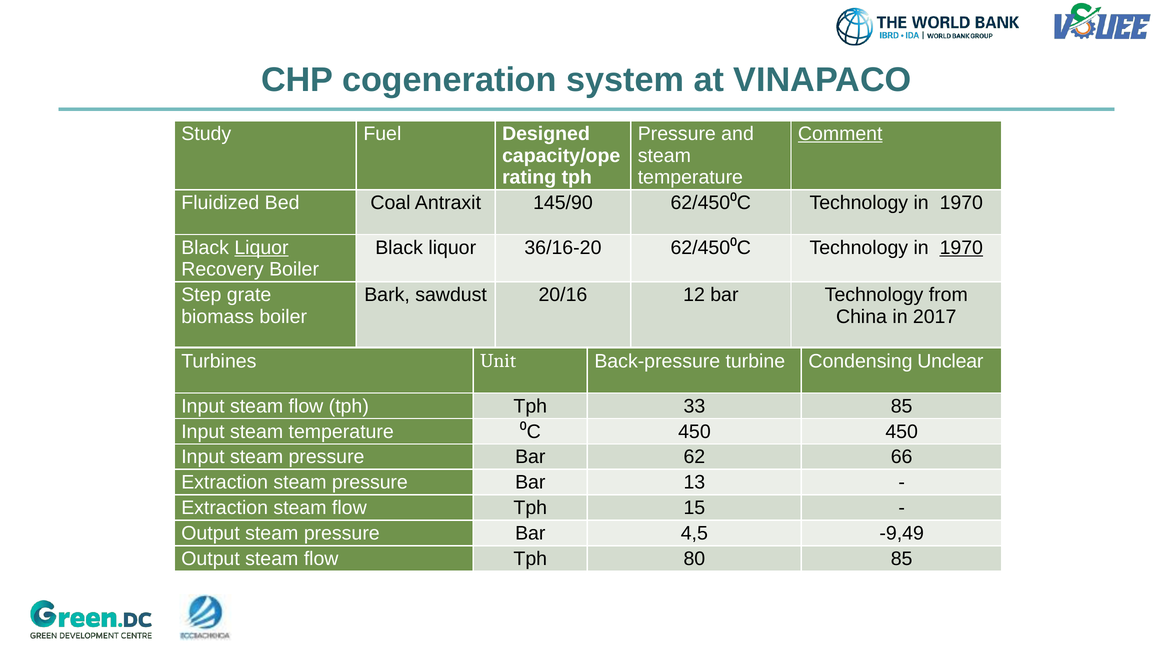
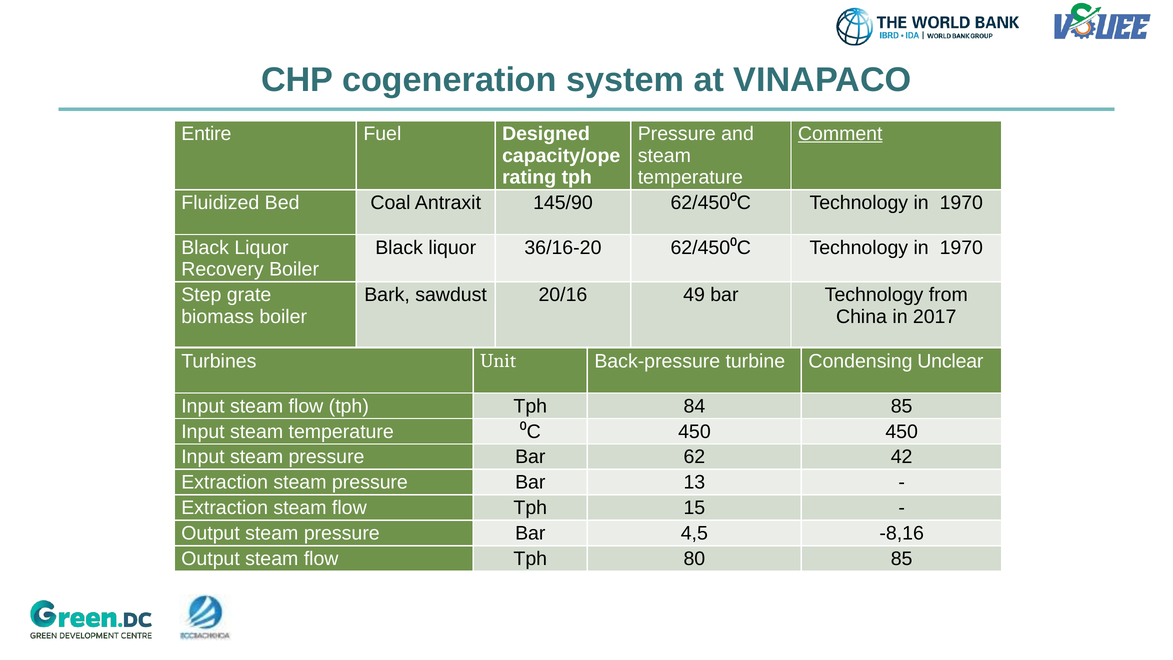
Study: Study -> Entire
Liquor at (261, 248) underline: present -> none
1970 at (961, 248) underline: present -> none
12: 12 -> 49
33: 33 -> 84
66: 66 -> 42
-9,49: -9,49 -> -8,16
